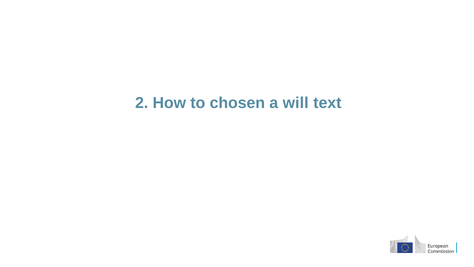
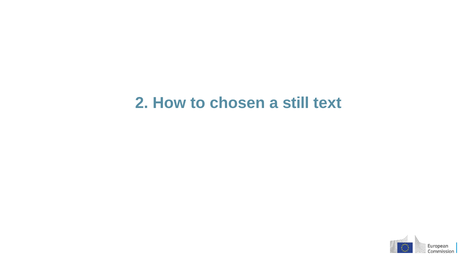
will: will -> still
